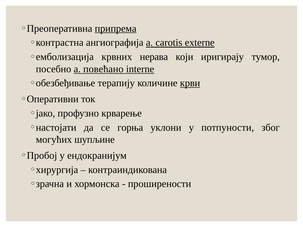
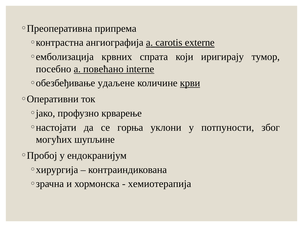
припрема underline: present -> none
нерава: нерава -> спрата
терапију: терапију -> удаљене
проширености: проширености -> хемиотерапија
